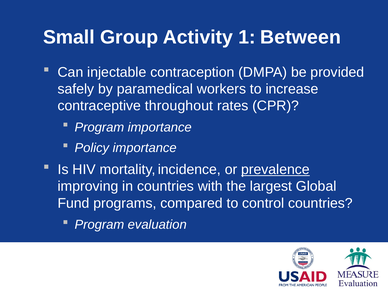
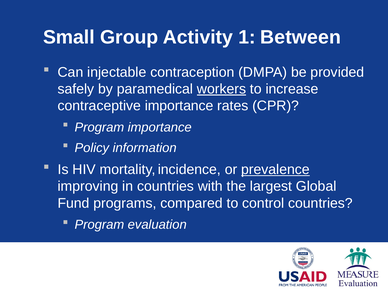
workers underline: none -> present
contraceptive throughout: throughout -> importance
Policy importance: importance -> information
